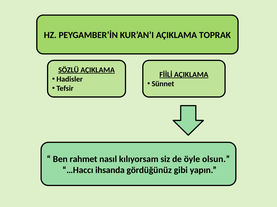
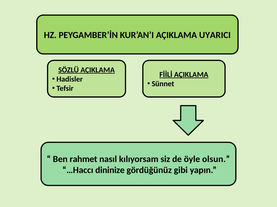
TOPRAK: TOPRAK -> UYARICI
ihsanda: ihsanda -> dininize
